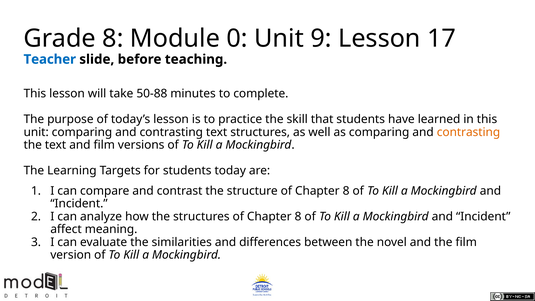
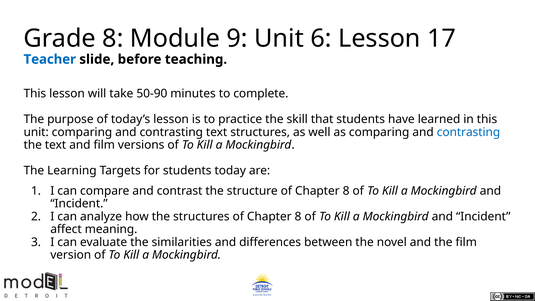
0: 0 -> 9
9: 9 -> 6
50-88: 50-88 -> 50-90
contrasting at (468, 132) colour: orange -> blue
